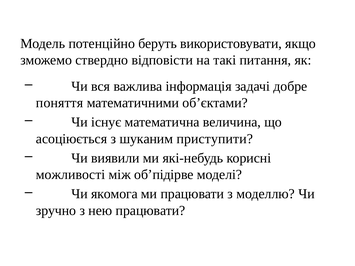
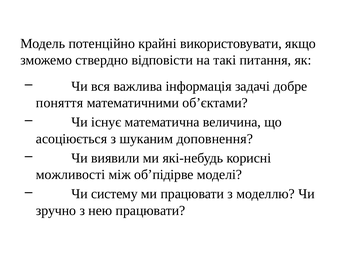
беруть: беруть -> крайні
приступити: приступити -> доповнення
якомога: якомога -> систему
